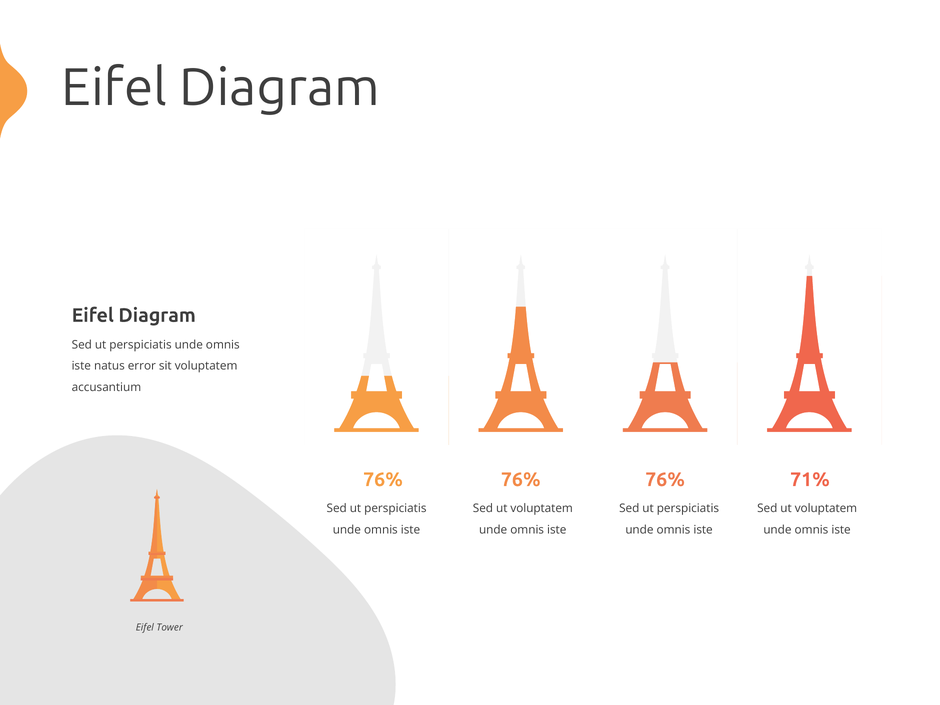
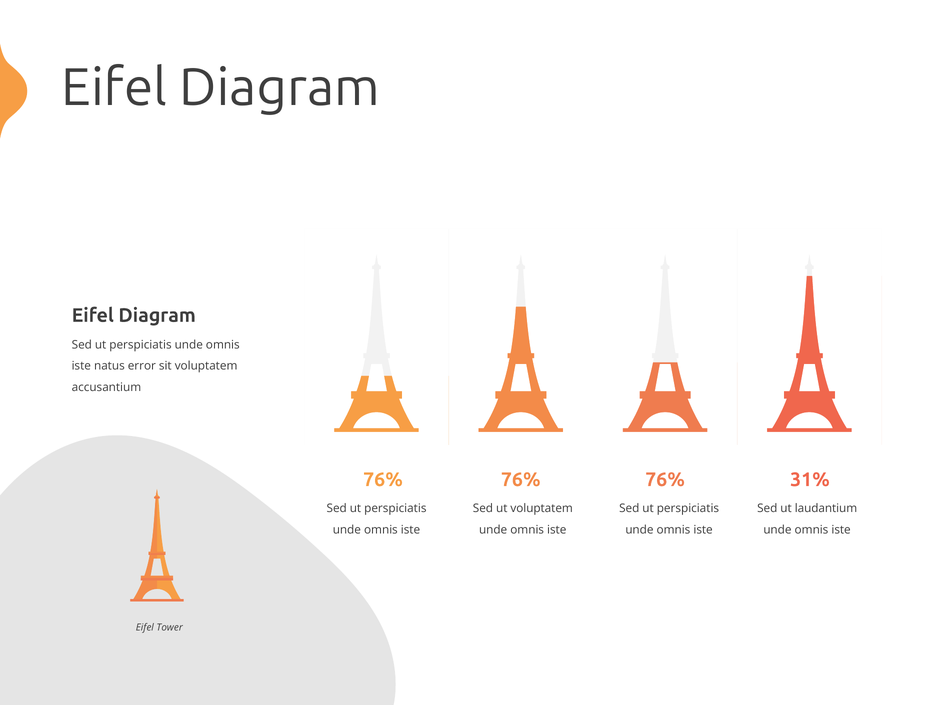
71%: 71% -> 31%
voluptatem at (826, 508): voluptatem -> laudantium
